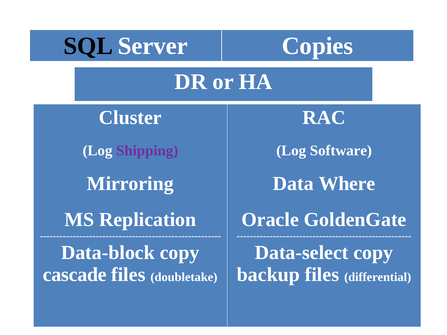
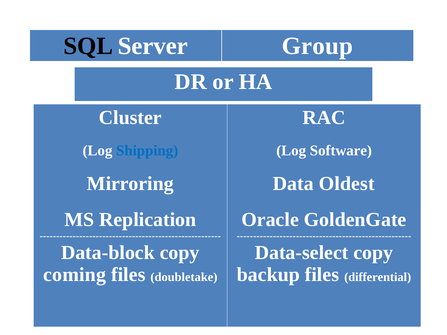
Copies: Copies -> Group
Shipping colour: purple -> blue
Where: Where -> Oldest
cascade: cascade -> coming
